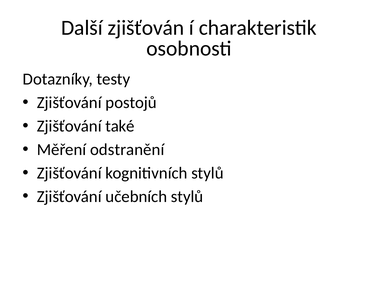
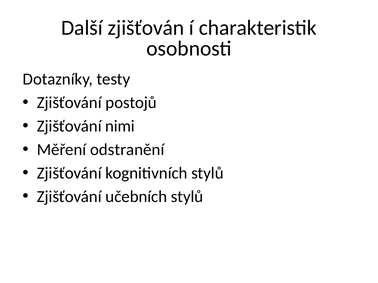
také: také -> nimi
